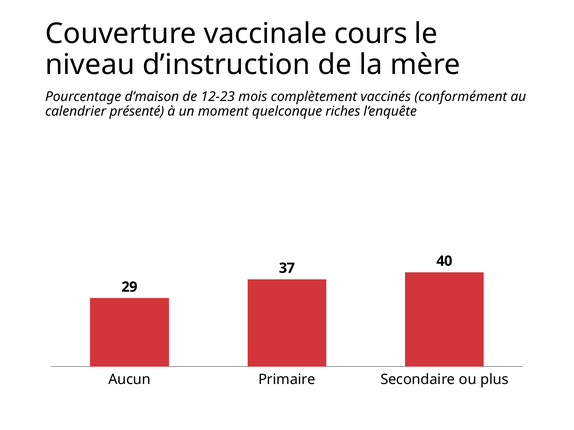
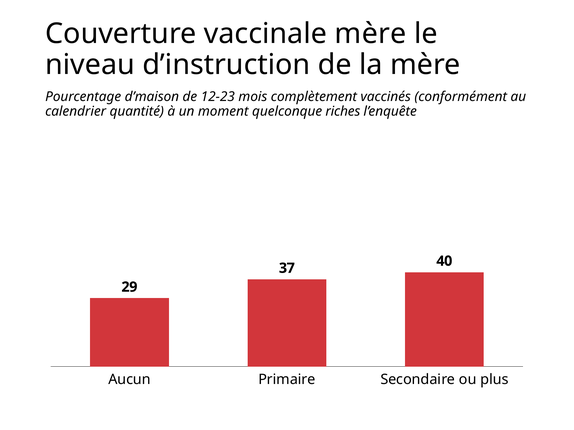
vaccinale cours: cours -> mère
présenté: présenté -> quantité
